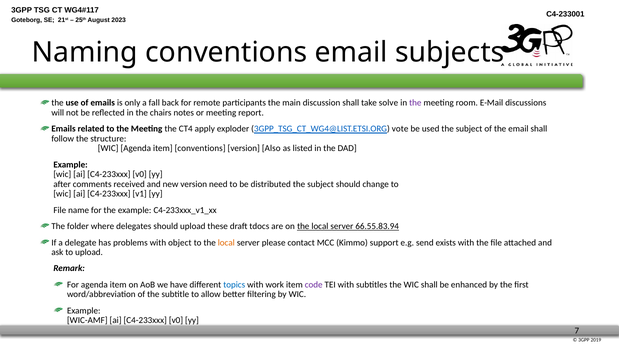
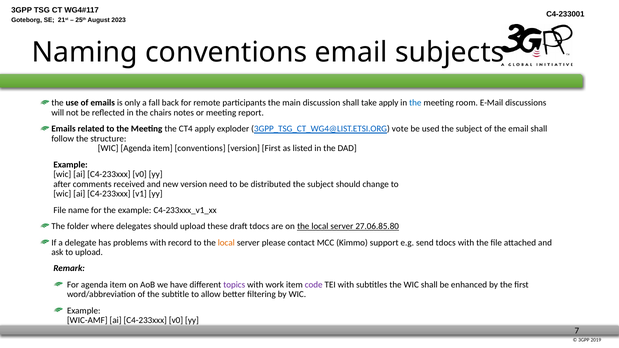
take solve: solve -> apply
the at (415, 103) colour: purple -> blue
version Also: Also -> First
66.55.83.94: 66.55.83.94 -> 27.06.85.80
object: object -> record
send exists: exists -> tdocs
topics colour: blue -> purple
